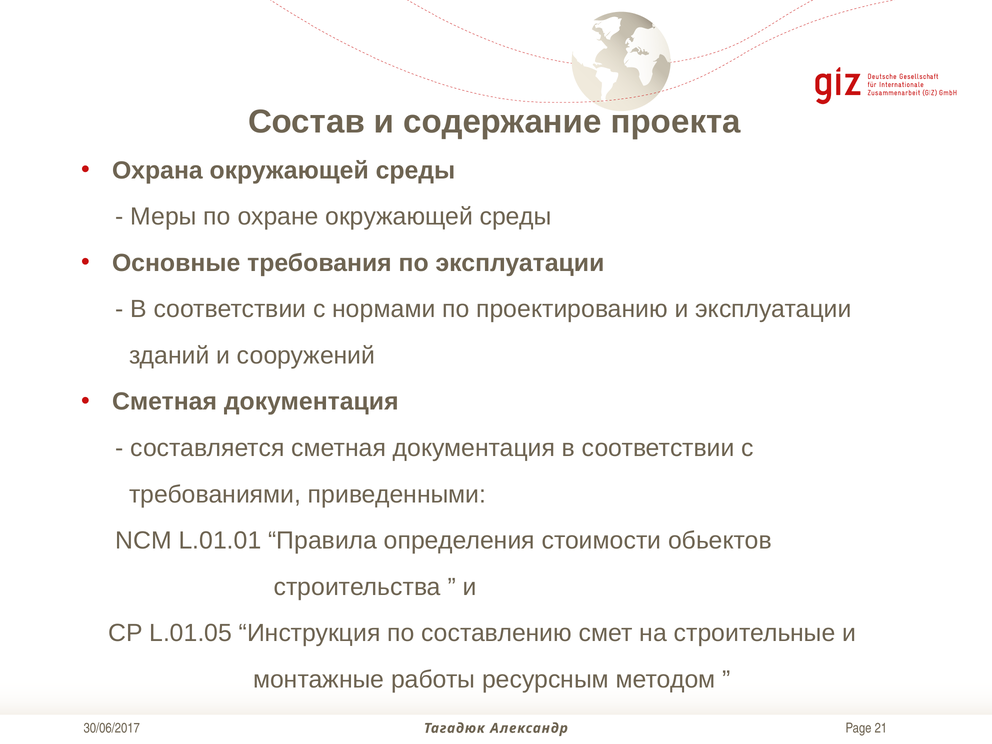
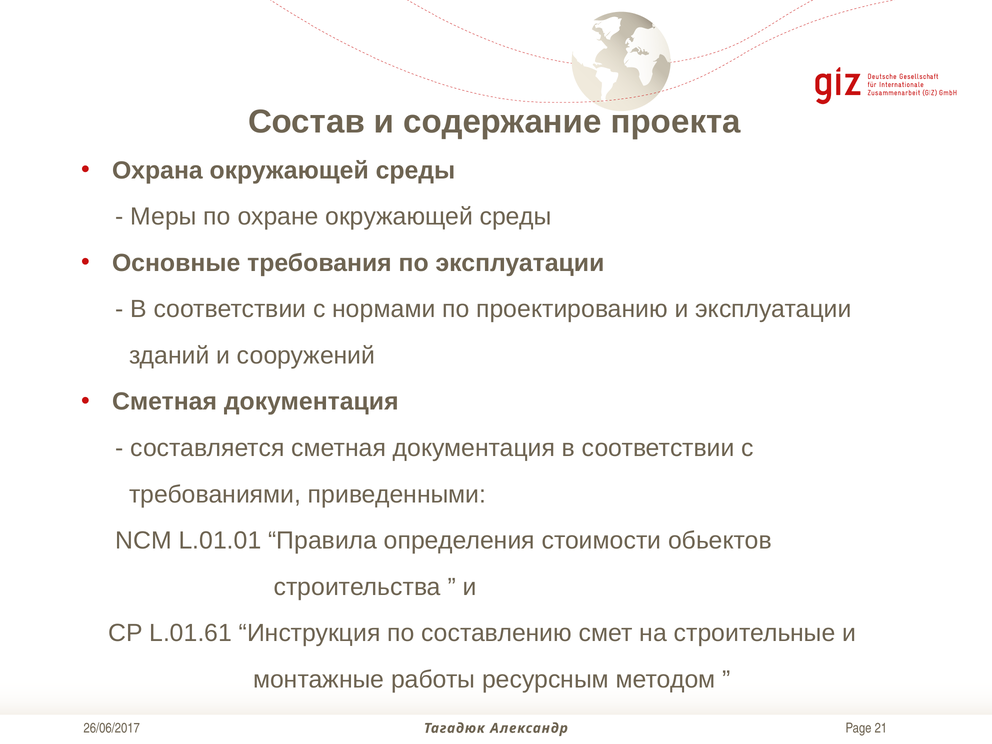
L.01.05: L.01.05 -> L.01.61
30/06/2017: 30/06/2017 -> 26/06/2017
